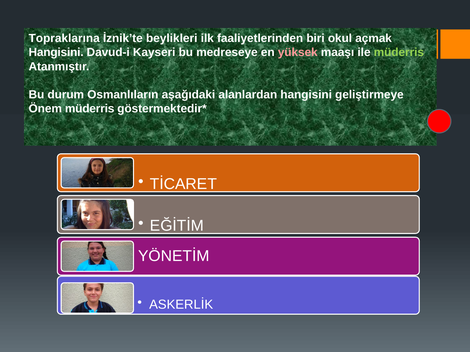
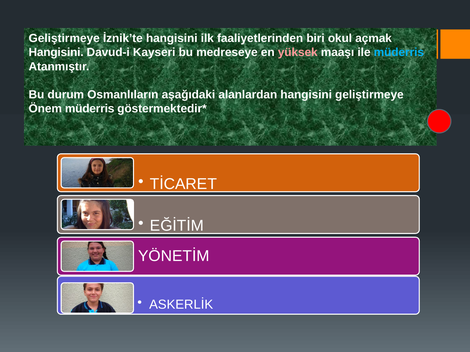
Topraklarına at (64, 38): Topraklarına -> Geliştirmeye
İznik’te beylikleri: beylikleri -> hangisini
müderris at (399, 52) colour: light green -> light blue
